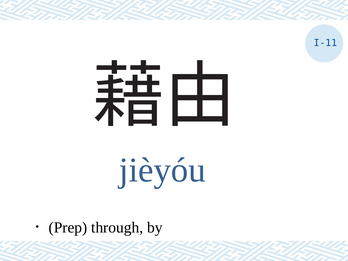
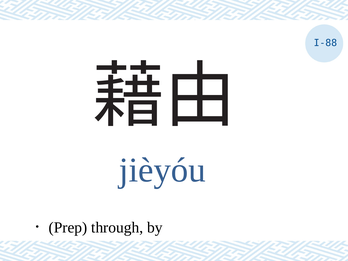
I-11: I-11 -> I-88
